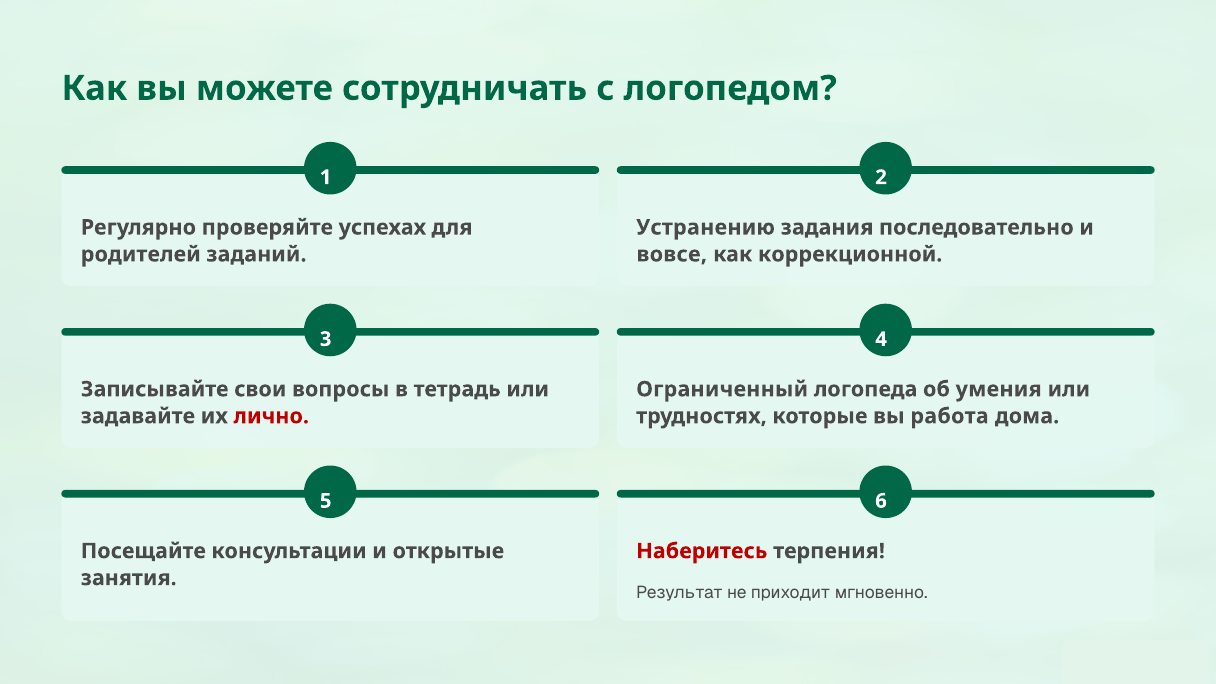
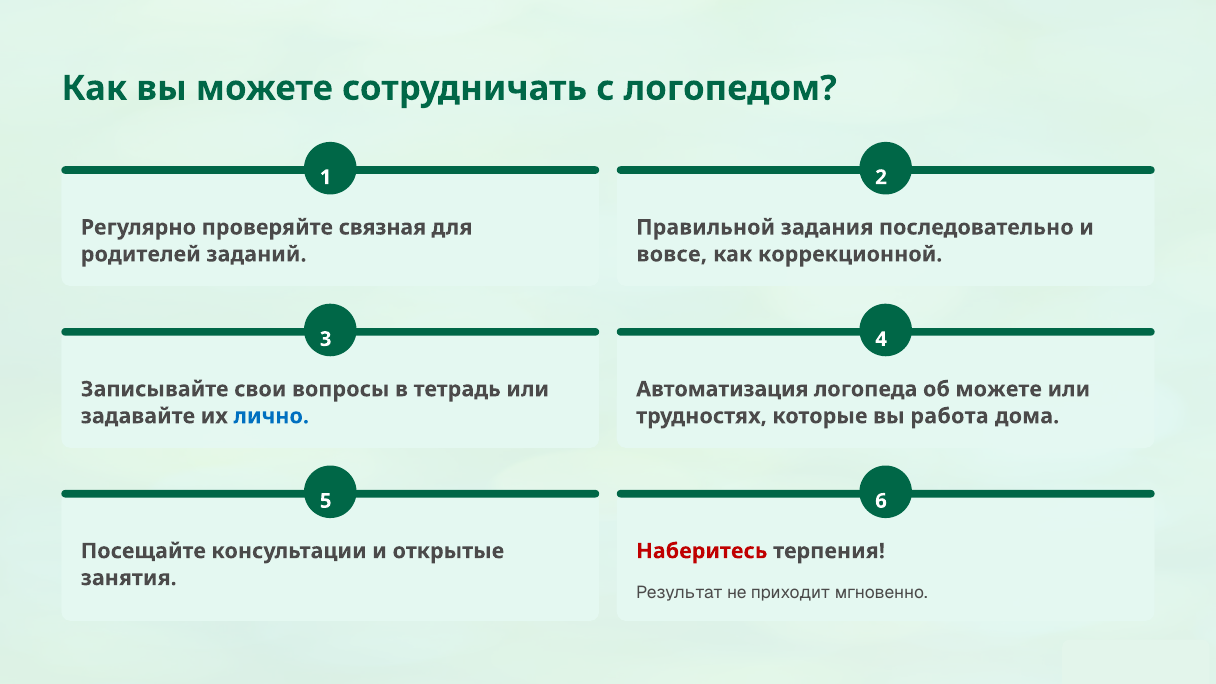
успехах: успехах -> связная
Устранению: Устранению -> Правильной
Ограниченный: Ограниченный -> Автоматизация
об умения: умения -> можете
лично colour: red -> blue
